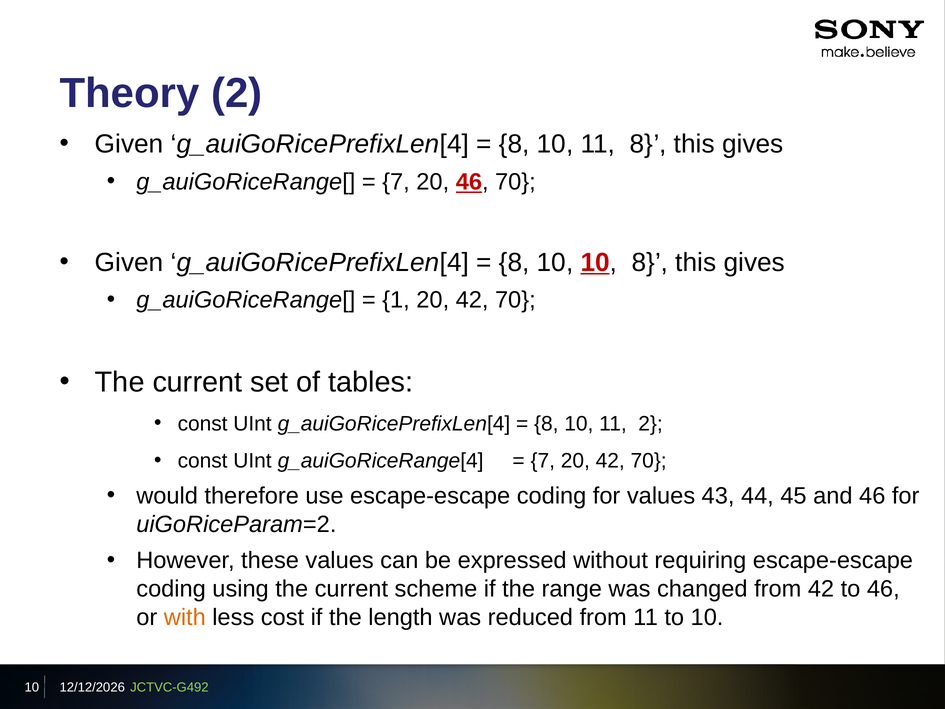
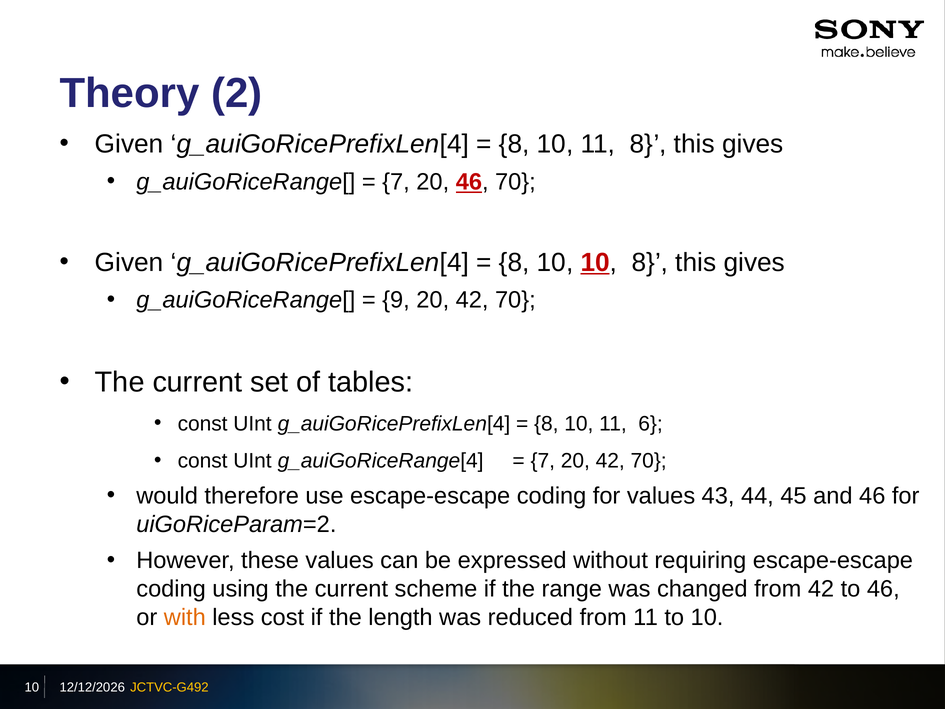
1: 1 -> 9
11 2: 2 -> 6
JCTVC-G492 colour: light green -> yellow
